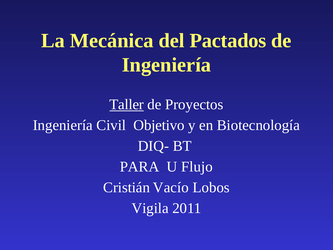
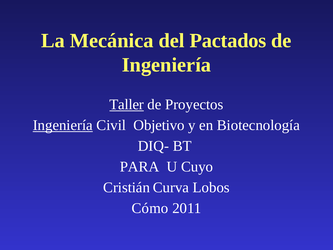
Ingeniería at (63, 125) underline: none -> present
Flujo: Flujo -> Cuyo
Vacío: Vacío -> Curva
Vigila: Vigila -> Cómo
